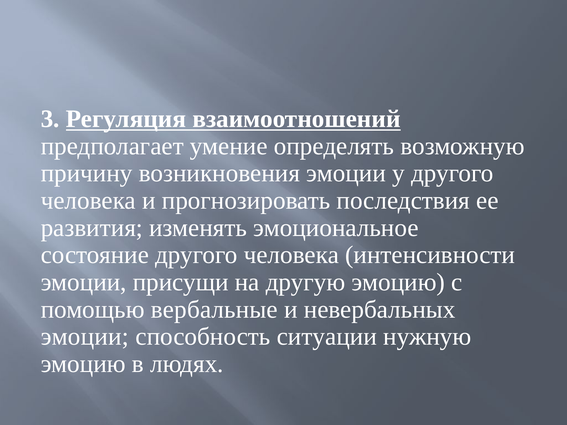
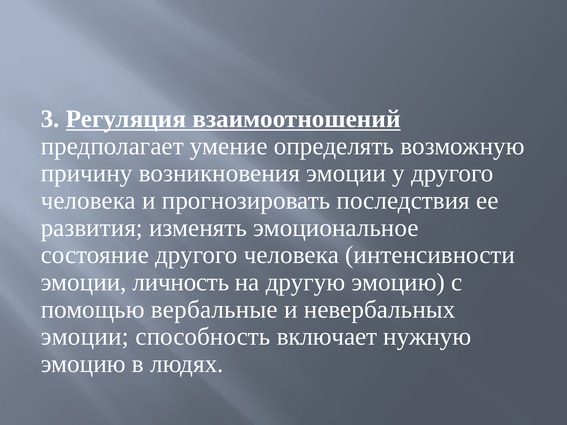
присущи: присущи -> личность
ситуации: ситуации -> включает
